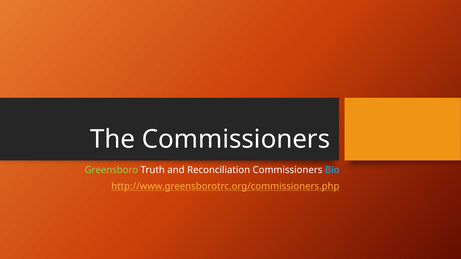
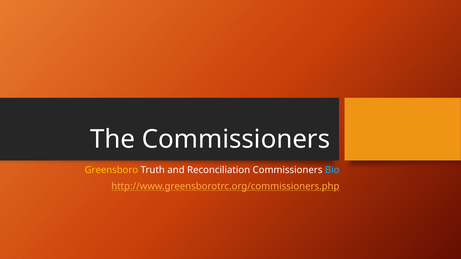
Greensboro colour: light green -> yellow
